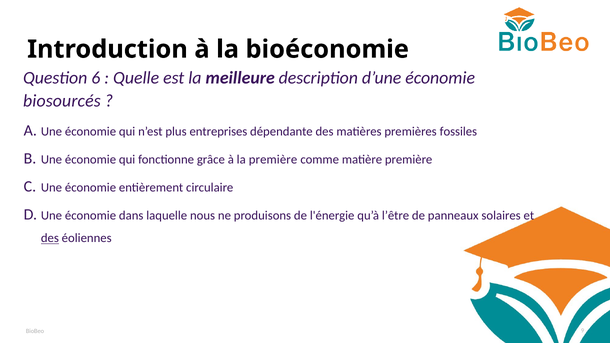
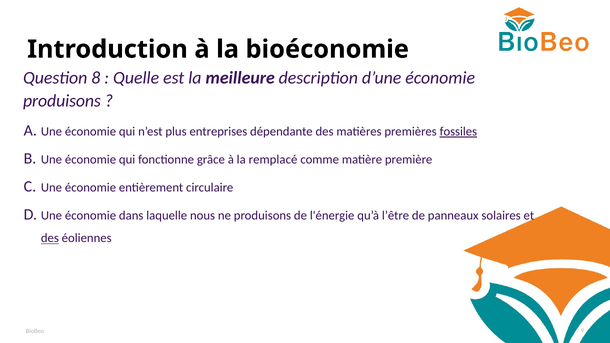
6: 6 -> 8
biosourcés at (62, 101): biosourcés -> produisons
fossiles underline: none -> present
la première: première -> remplacé
